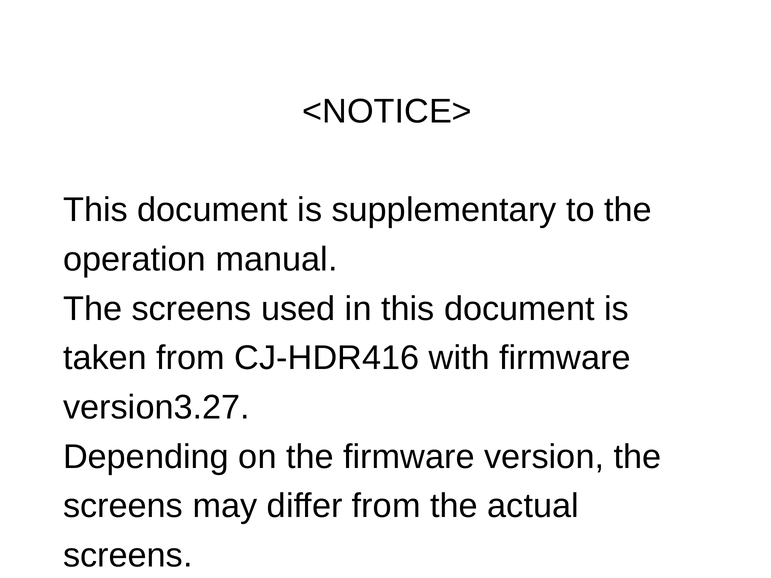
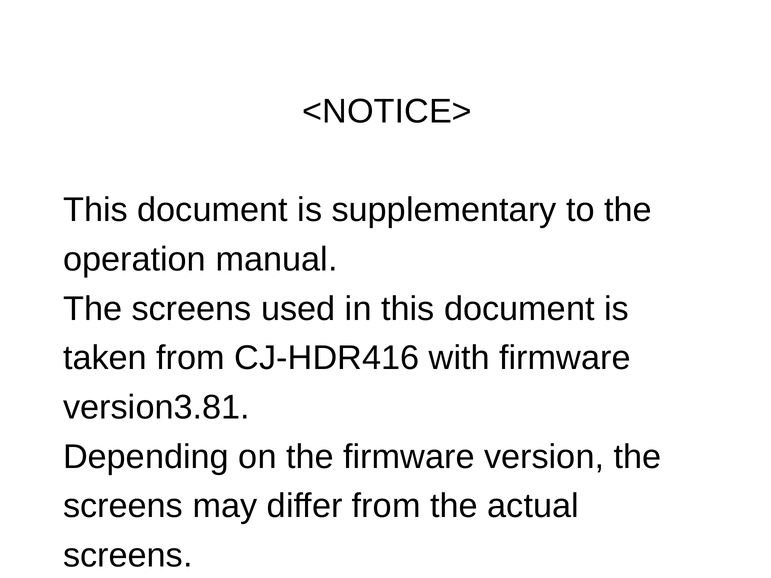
version3.27: version3.27 -> version3.81
